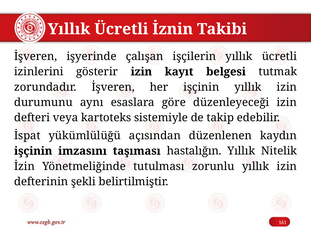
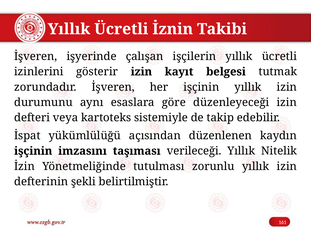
hastalığın: hastalığın -> verileceği
